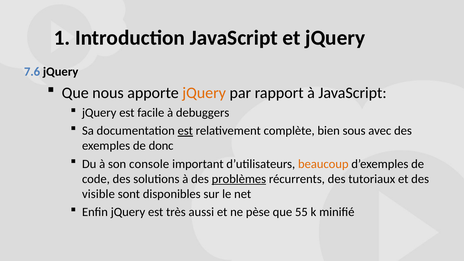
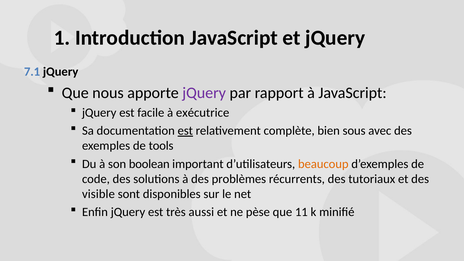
7.6: 7.6 -> 7.1
jQuery at (204, 93) colour: orange -> purple
debuggers: debuggers -> exécutrice
donc: donc -> tools
console: console -> boolean
problèmes underline: present -> none
55: 55 -> 11
